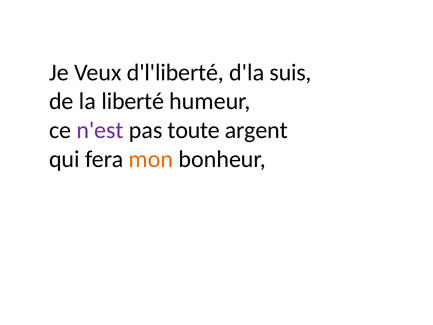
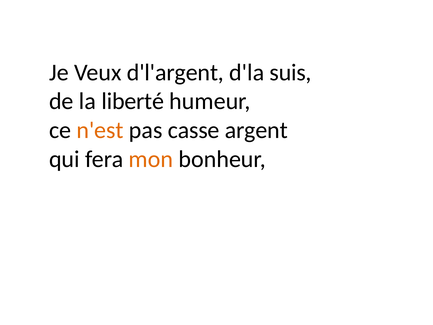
d'l'liberté: d'l'liberté -> d'l'argent
n'est colour: purple -> orange
toute: toute -> casse
